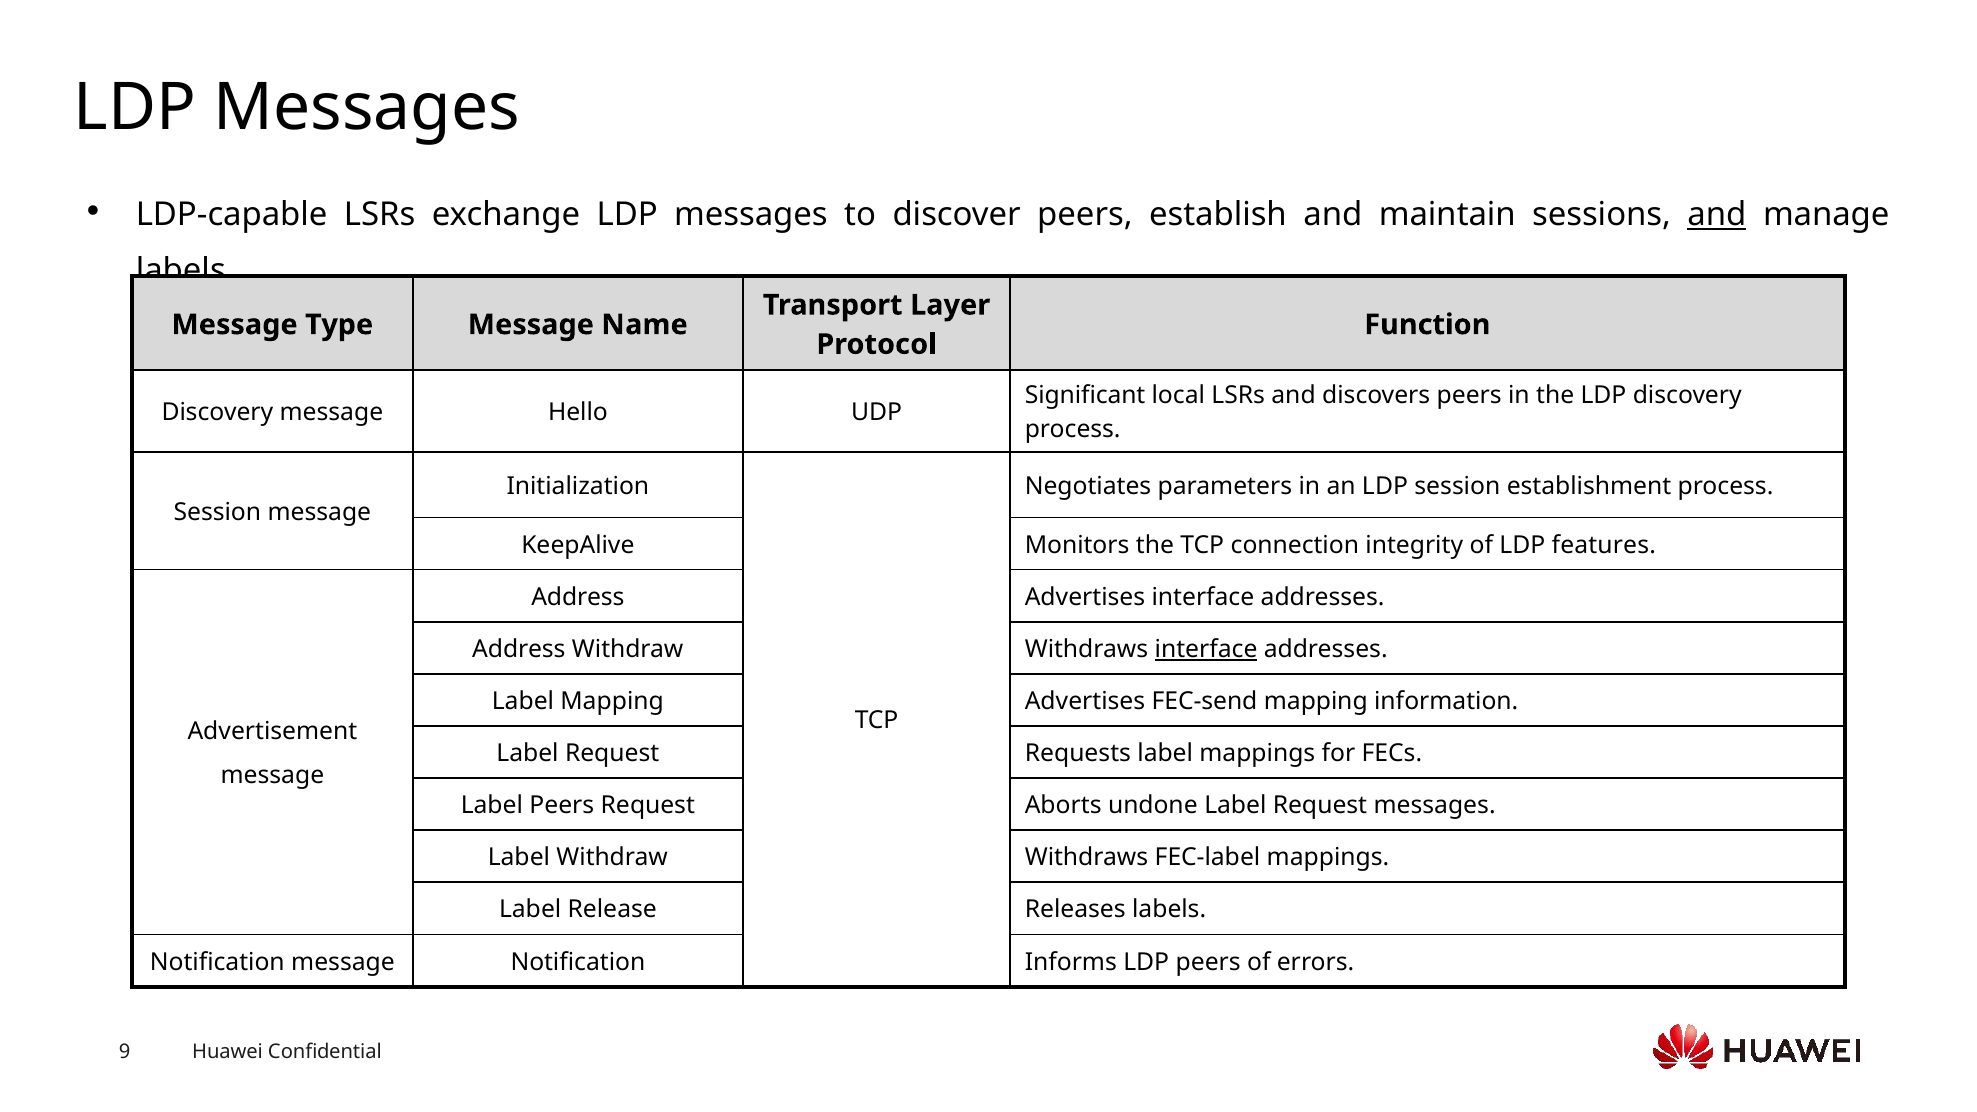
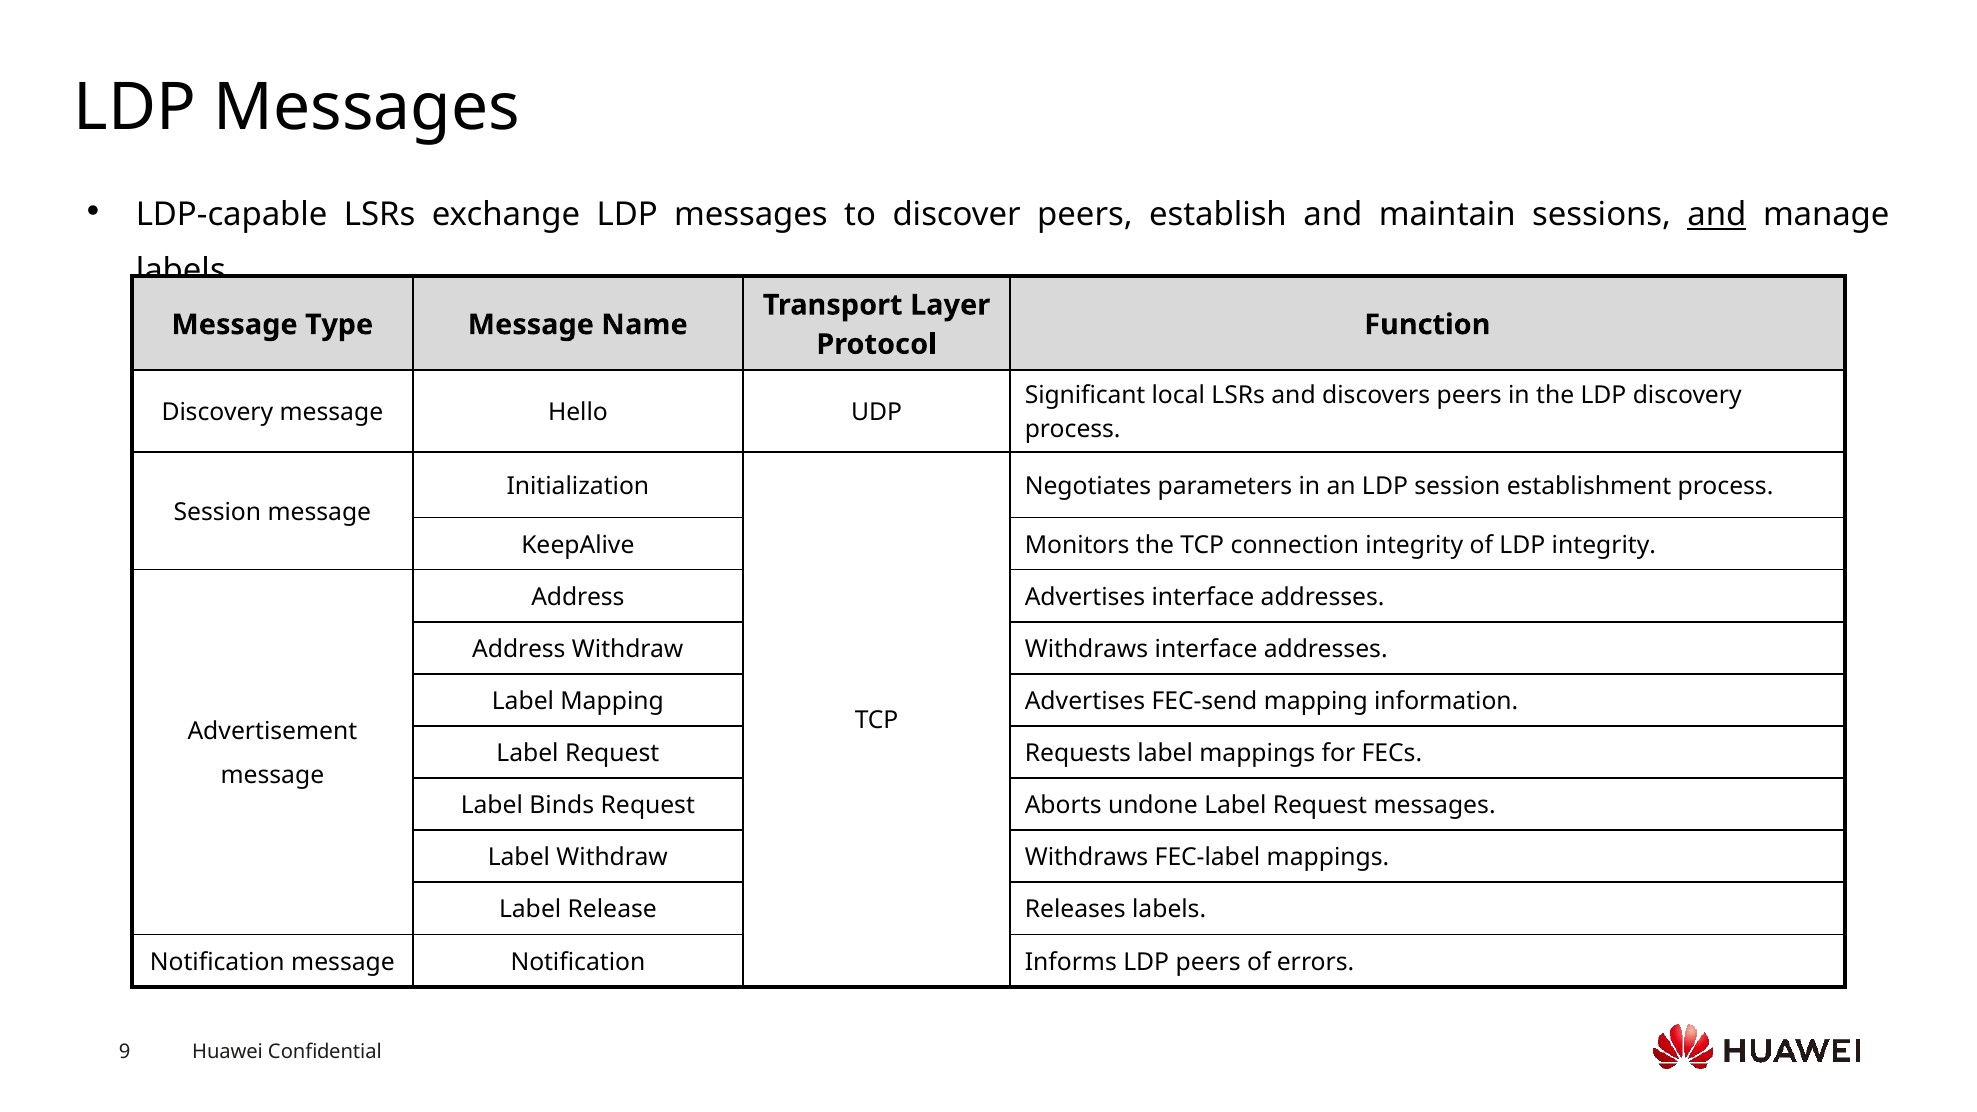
LDP features: features -> integrity
interface at (1206, 649) underline: present -> none
Label Peers: Peers -> Binds
